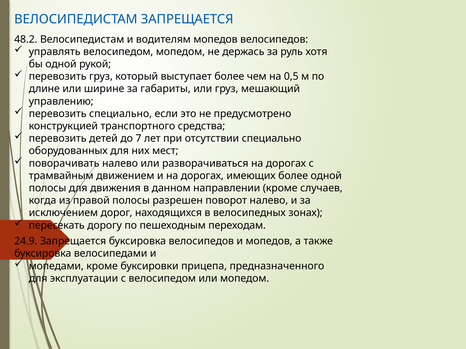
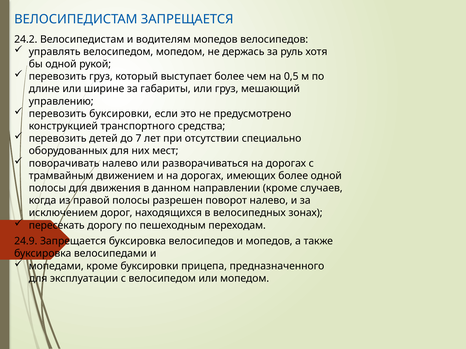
48.2: 48.2 -> 24.2
перевозить специально: специально -> буксировки
